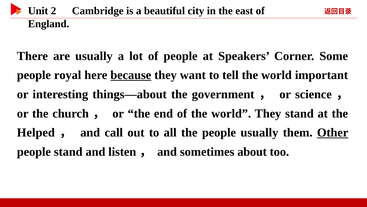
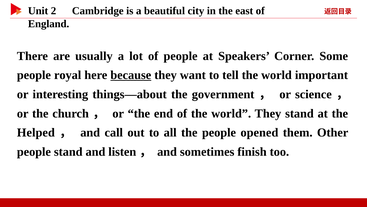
people usually: usually -> opened
Other underline: present -> none
about: about -> finish
